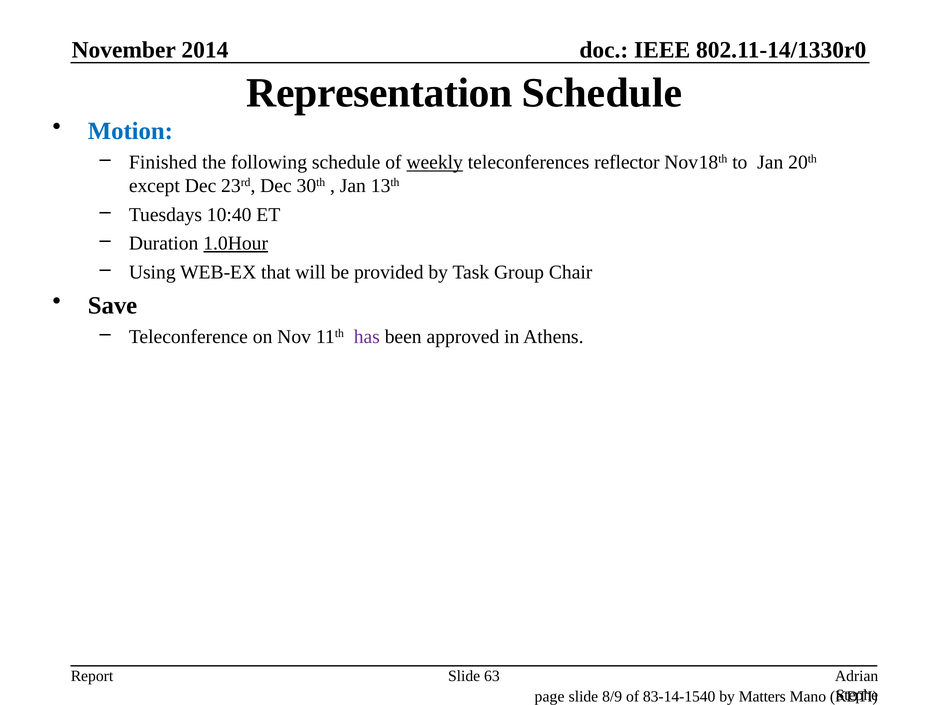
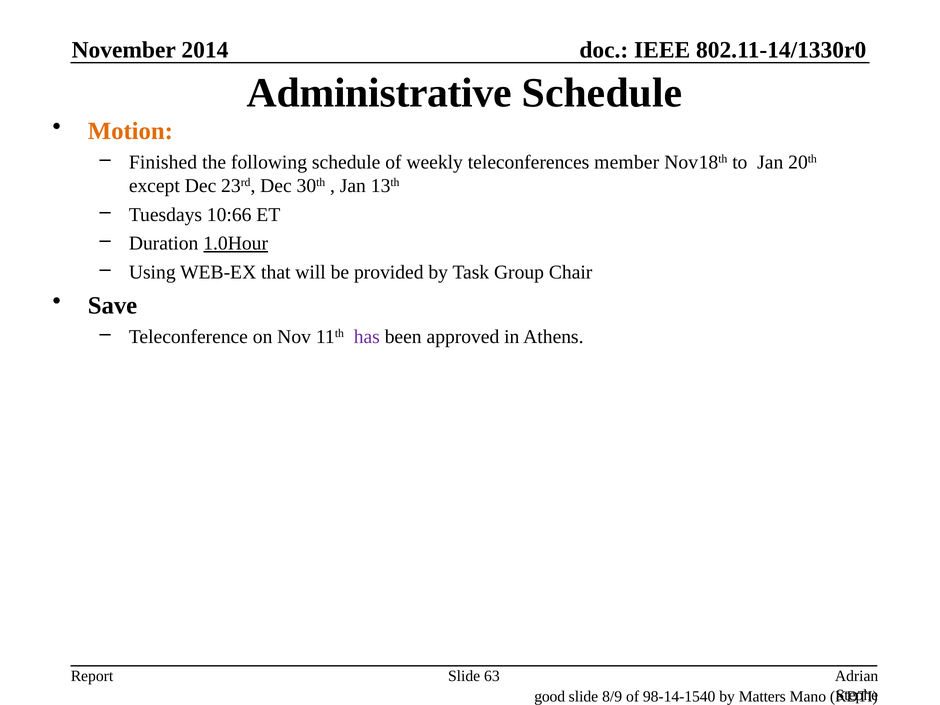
Representation: Representation -> Administrative
Motion colour: blue -> orange
weekly underline: present -> none
reflector: reflector -> member
10:40: 10:40 -> 10:66
page: page -> good
83-14-1540: 83-14-1540 -> 98-14-1540
